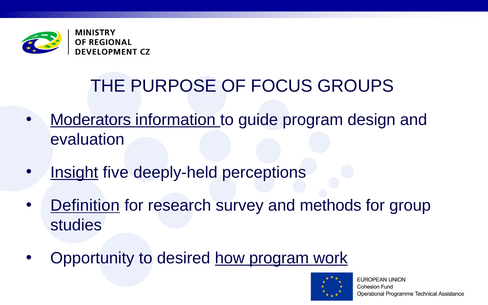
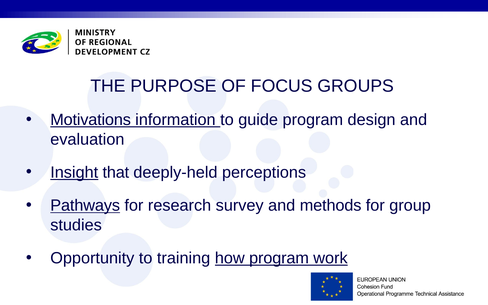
Moderators: Moderators -> Motivations
five: five -> that
Definition: Definition -> Pathways
desired: desired -> training
